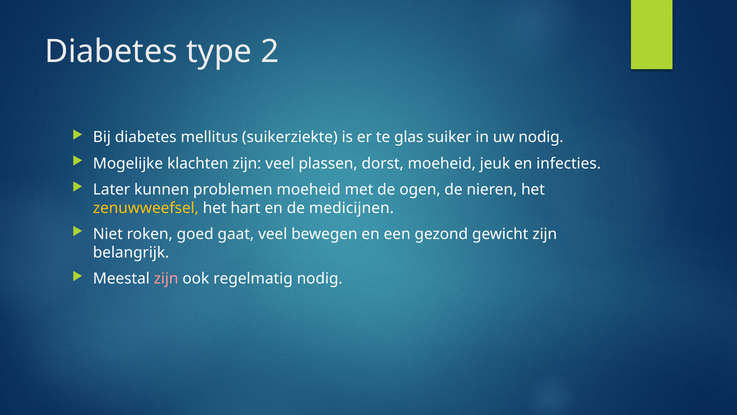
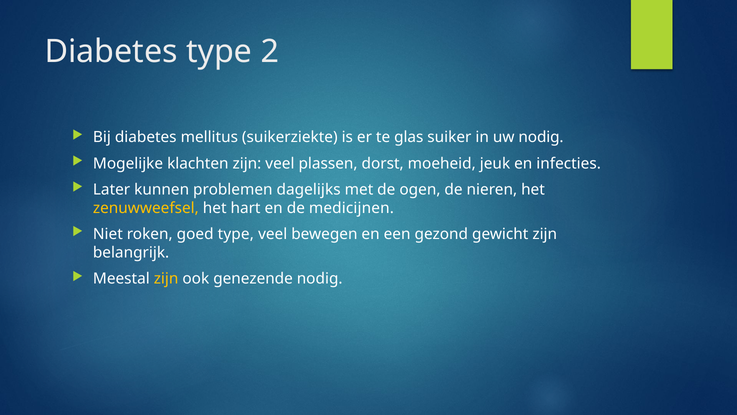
problemen moeheid: moeheid -> dagelijks
goed gaat: gaat -> type
zijn at (166, 278) colour: pink -> yellow
regelmatig: regelmatig -> genezende
